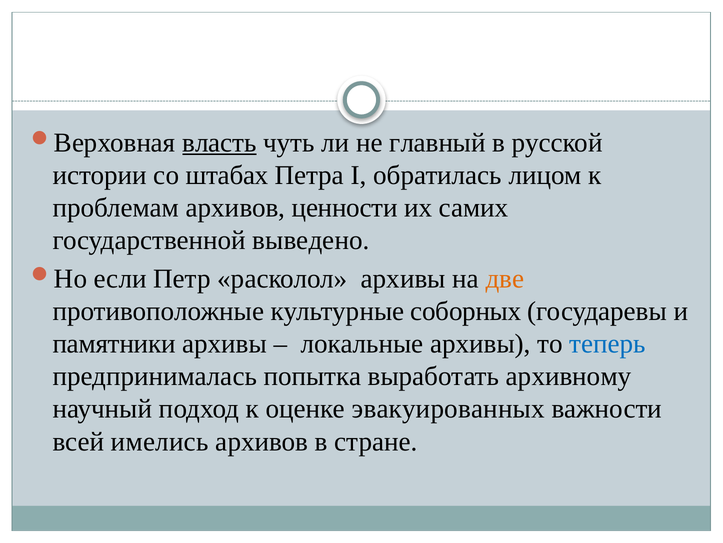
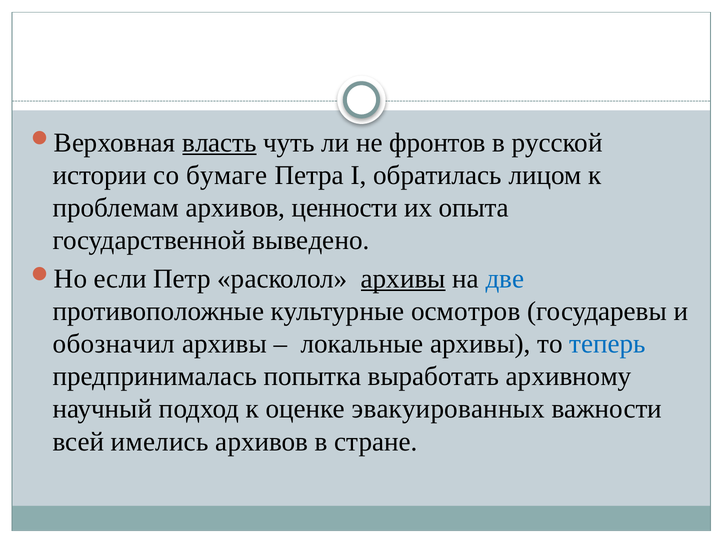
главный: главный -> фронтов
штабах: штабах -> бумаге
самих: самих -> опыта
архивы at (403, 278) underline: none -> present
две colour: orange -> blue
соборных: соборных -> осмотров
памятники: памятники -> обозначил
